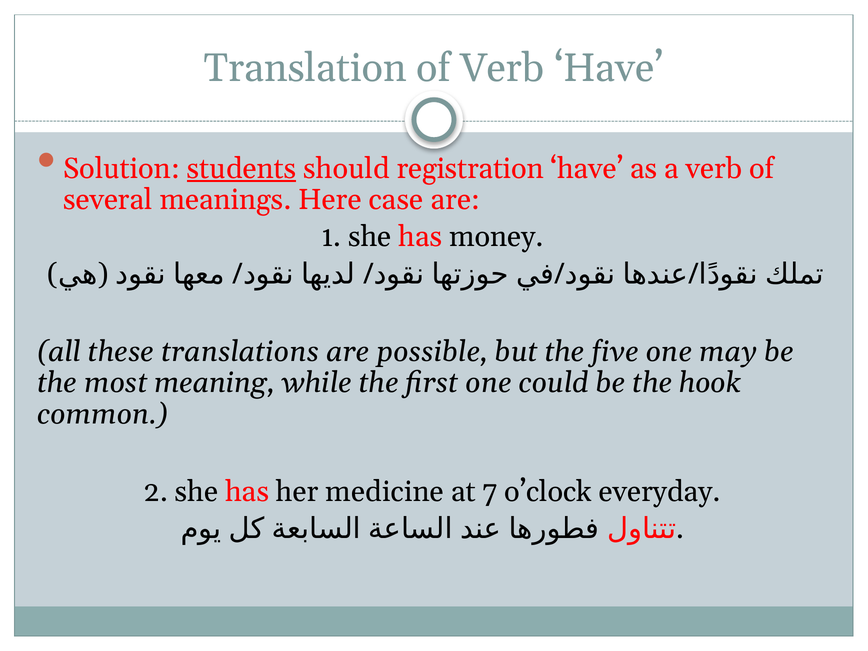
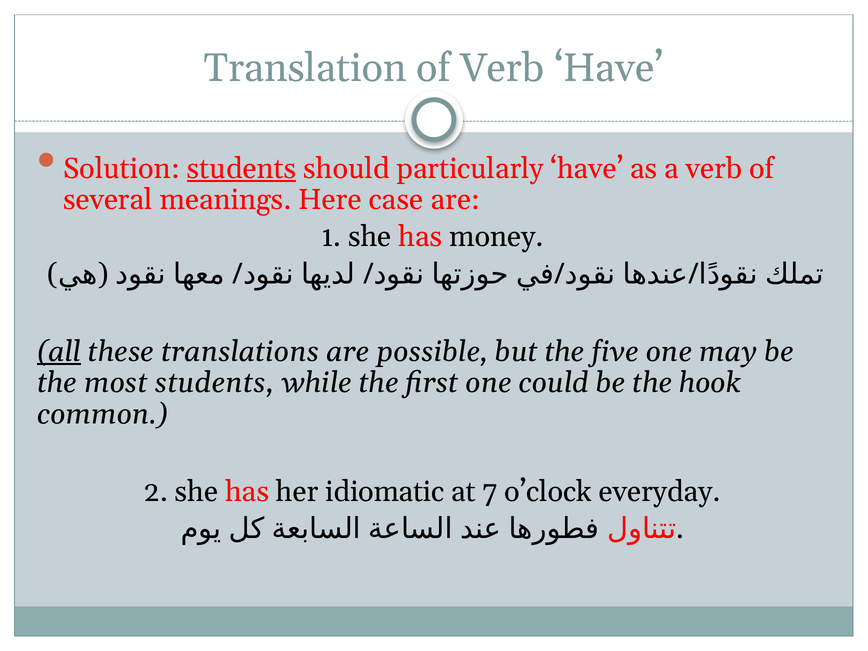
registration: registration -> particularly
all underline: none -> present
most meaning: meaning -> students
medicine: medicine -> idiomatic
